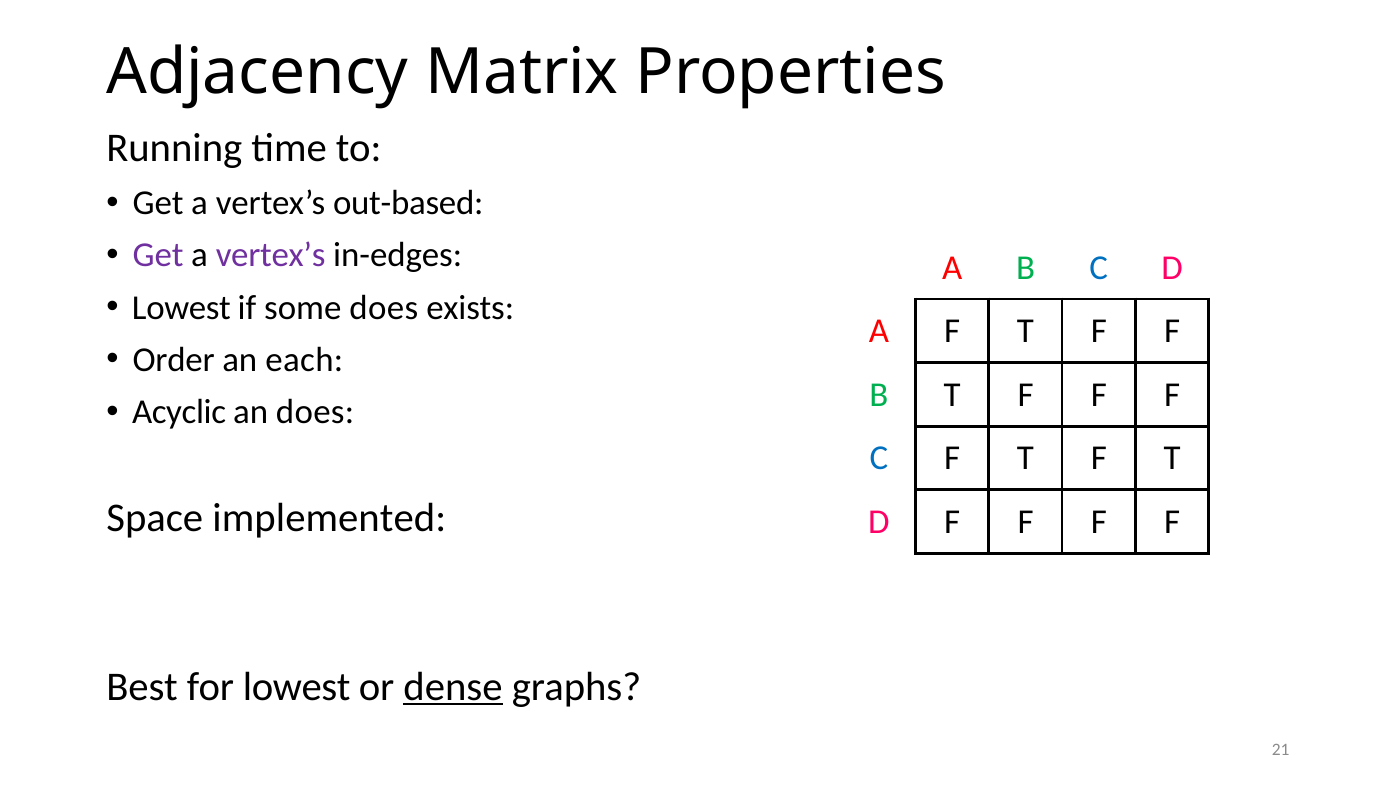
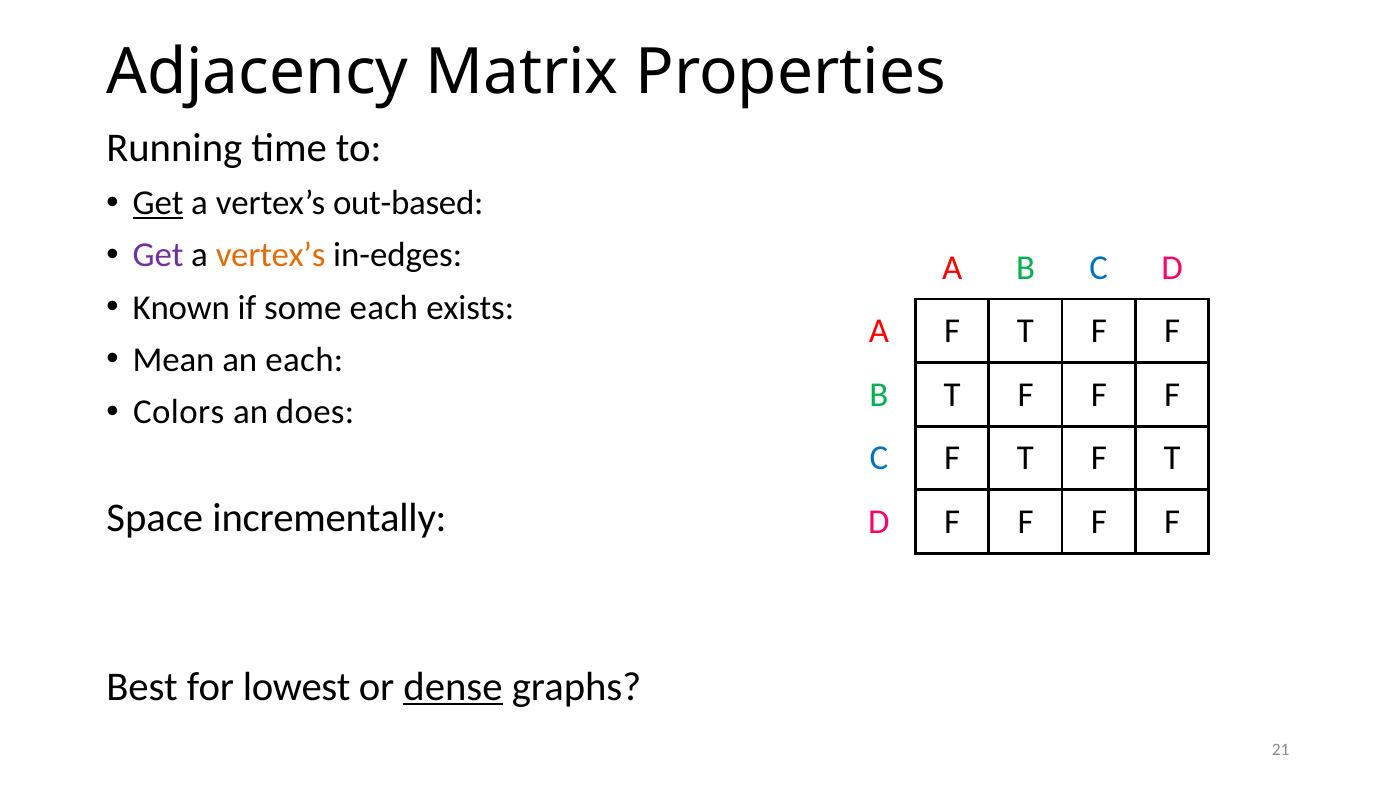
Get at (158, 203) underline: none -> present
vertex’s at (271, 255) colour: purple -> orange
Lowest at (181, 308): Lowest -> Known
some does: does -> each
Order: Order -> Mean
Acyclic: Acyclic -> Colors
implemented: implemented -> incrementally
